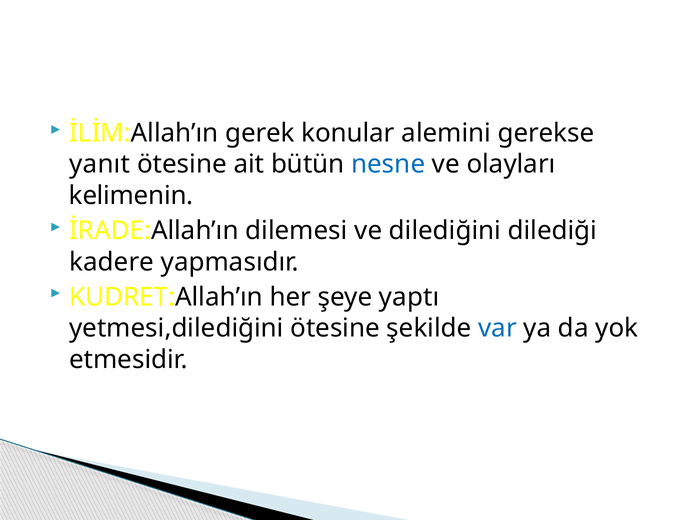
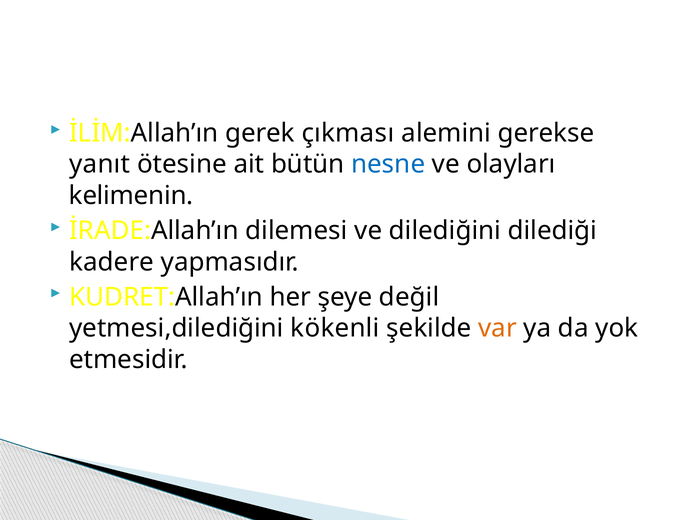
konular: konular -> çıkması
yaptı: yaptı -> değil
yetmesi,dilediğini ötesine: ötesine -> kökenli
var colour: blue -> orange
